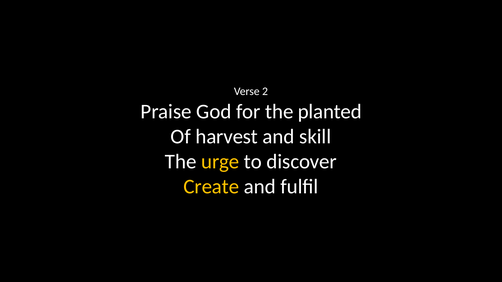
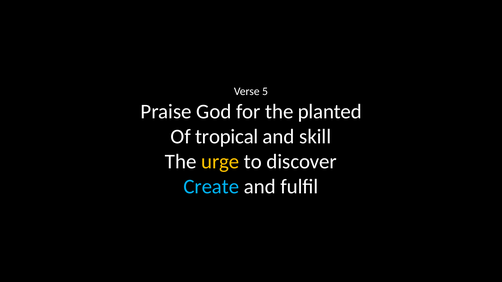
2: 2 -> 5
harvest: harvest -> tropical
Create colour: yellow -> light blue
